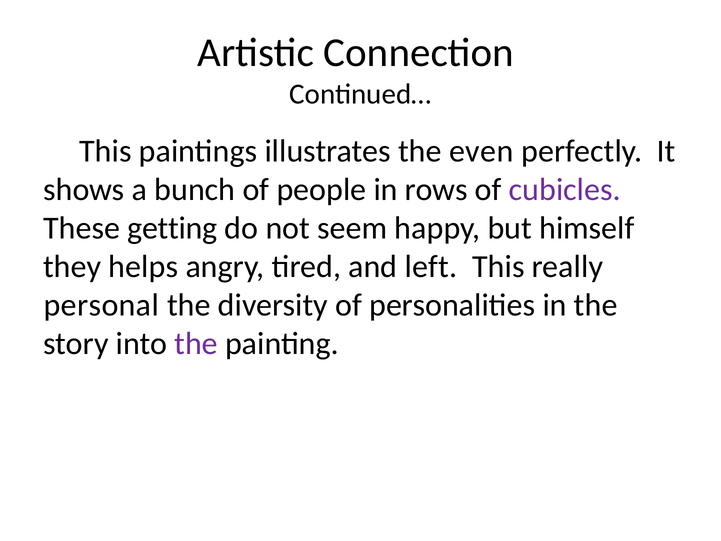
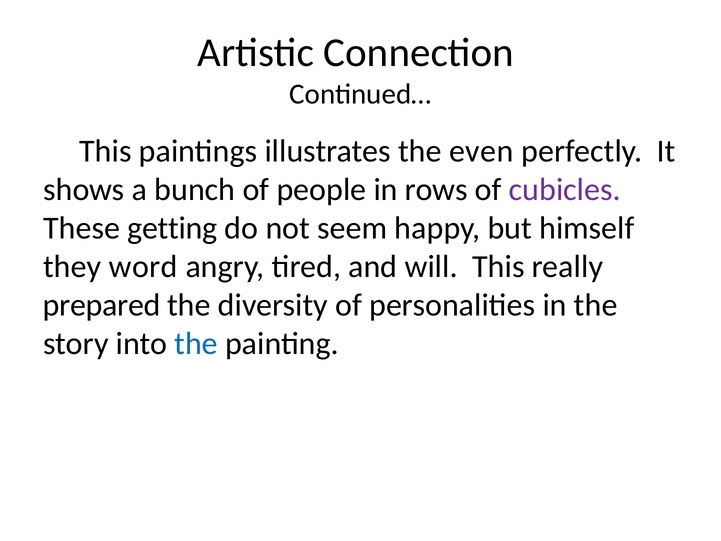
helps: helps -> word
left: left -> will
personal: personal -> prepared
the at (196, 344) colour: purple -> blue
